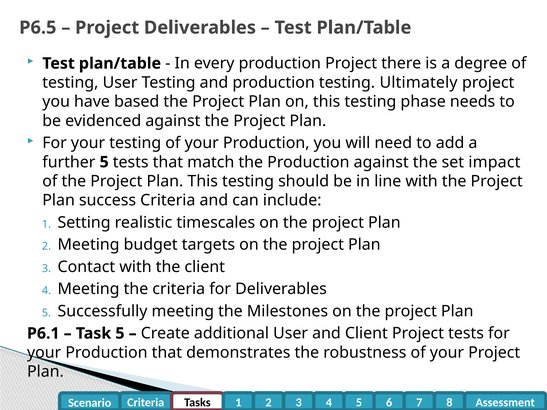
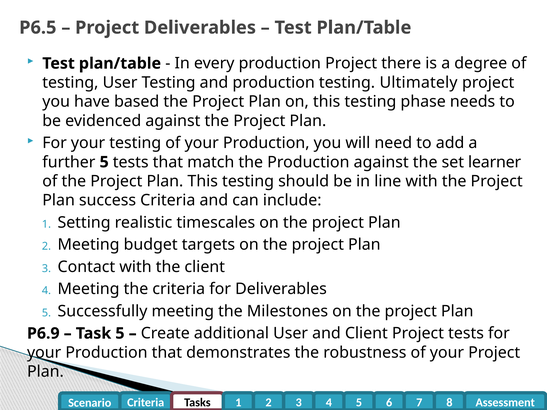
impact: impact -> learner
P6.1: P6.1 -> P6.9
